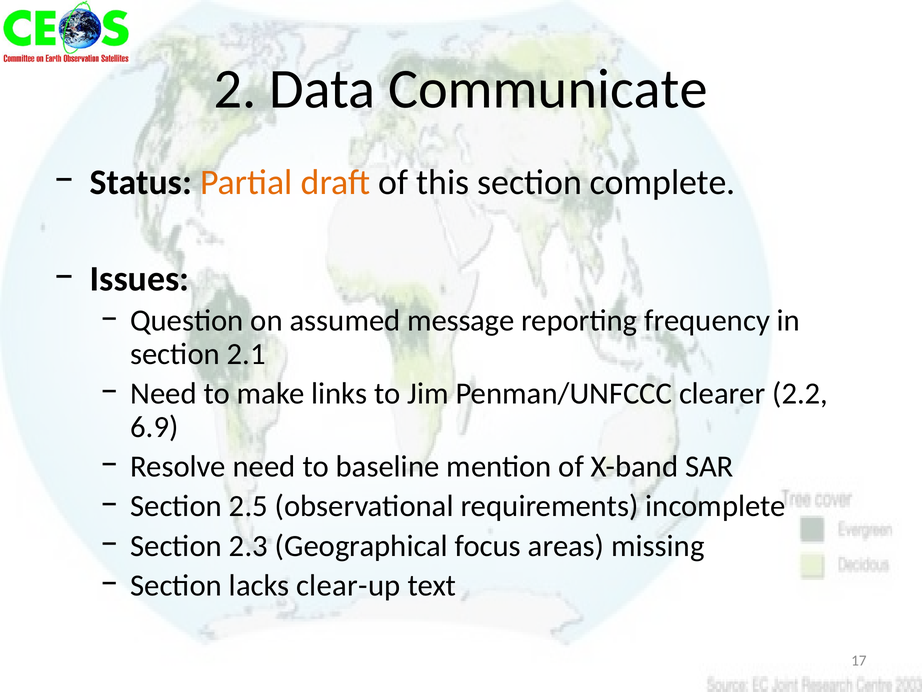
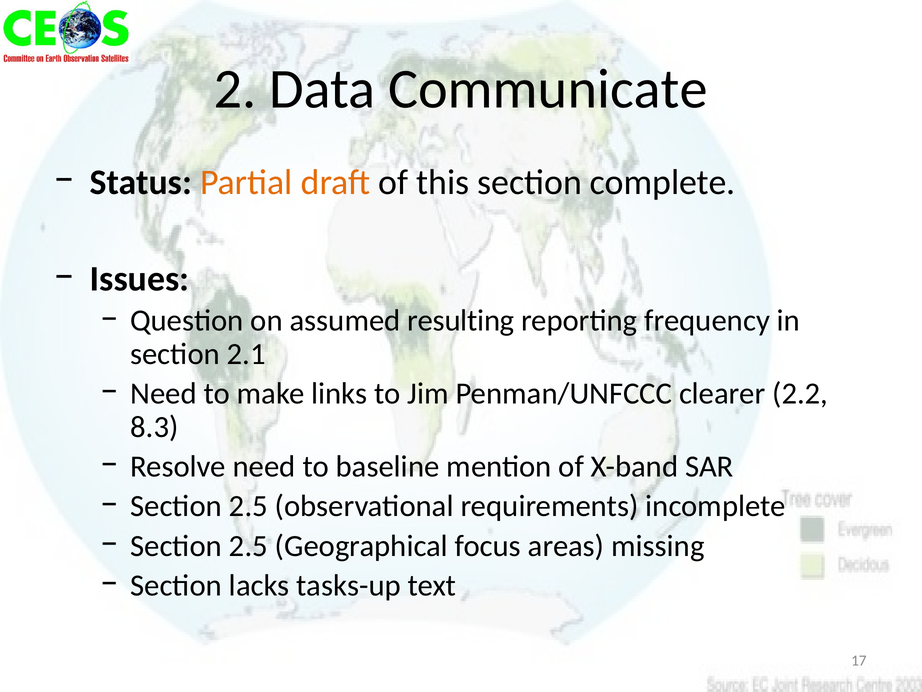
message: message -> resulting
6.9: 6.9 -> 8.3
2.3 at (248, 545): 2.3 -> 2.5
clear-up: clear-up -> tasks-up
